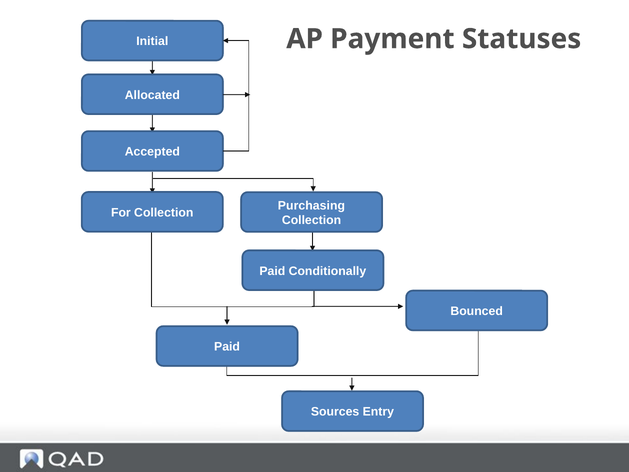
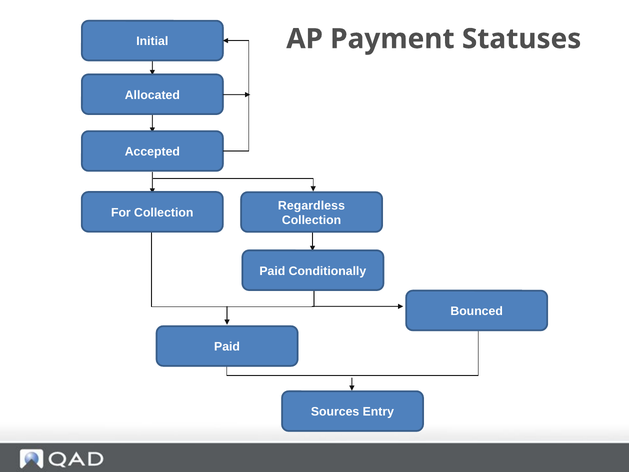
Purchasing: Purchasing -> Regardless
